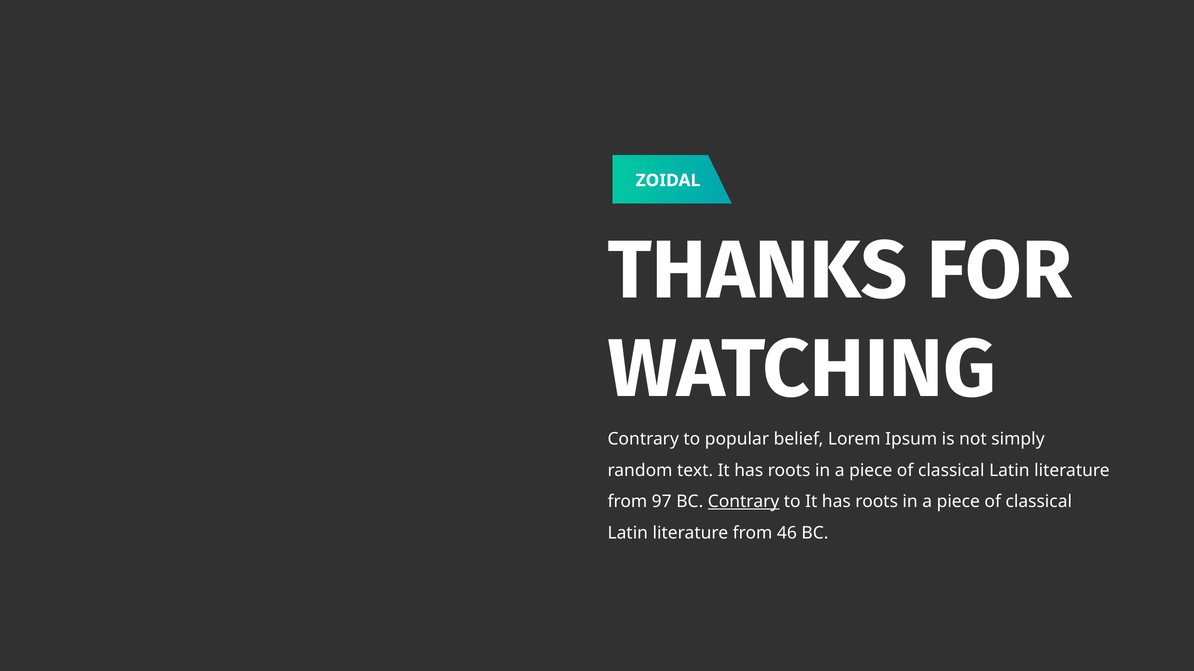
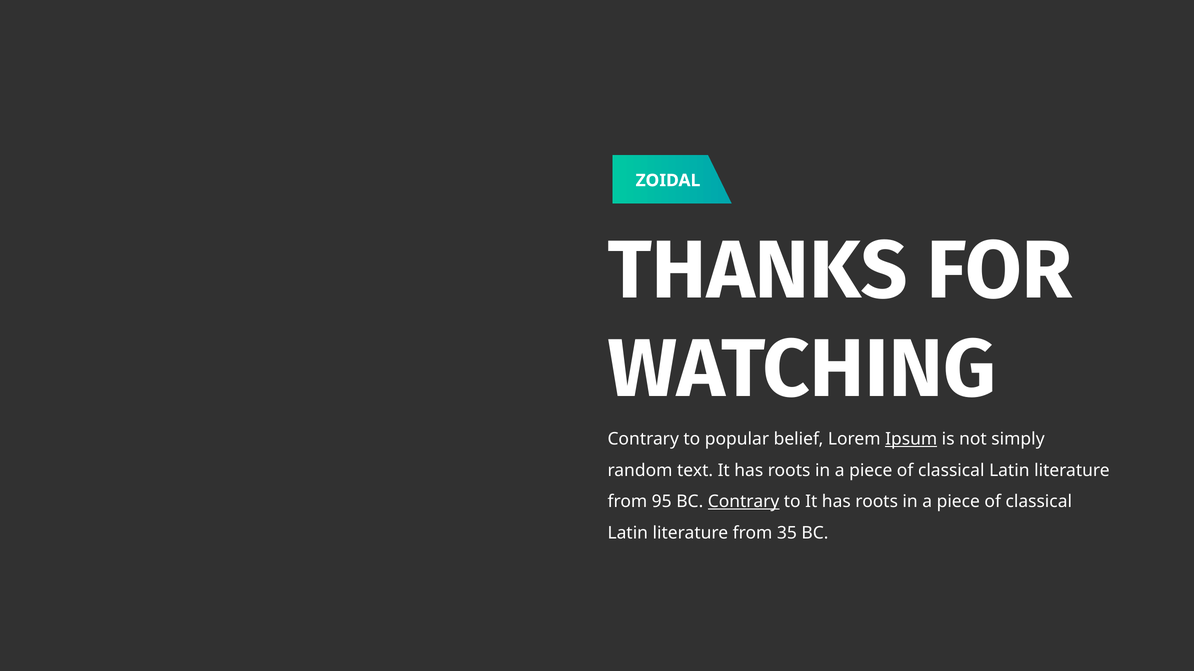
Ipsum underline: none -> present
97: 97 -> 95
46: 46 -> 35
